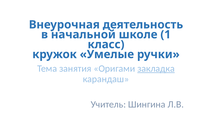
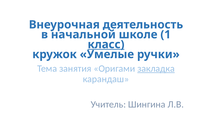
класс underline: none -> present
